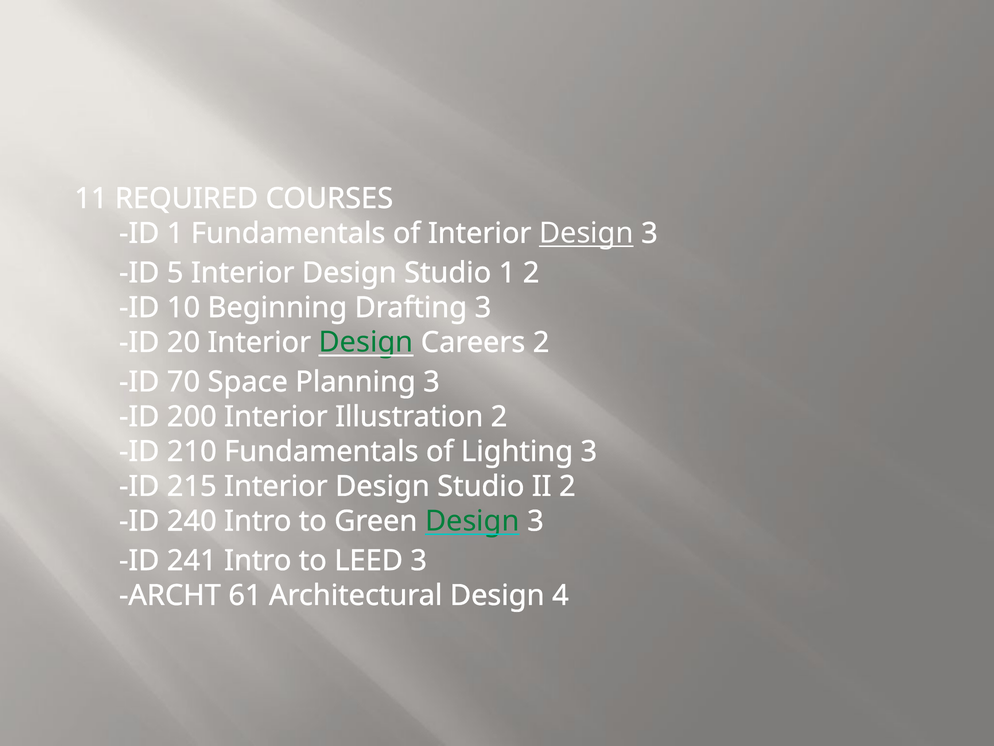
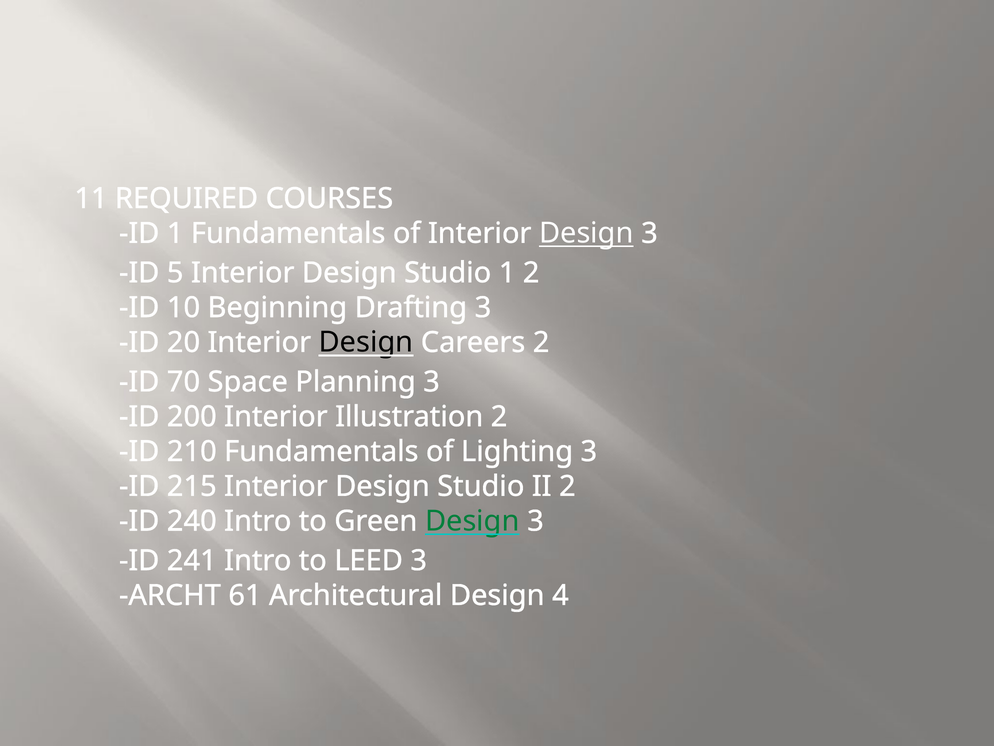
Design at (366, 342) colour: green -> black
